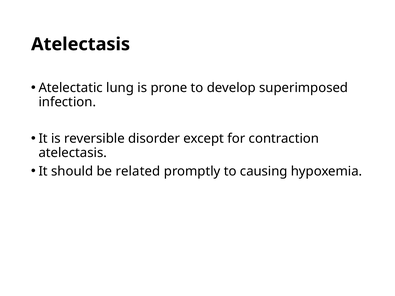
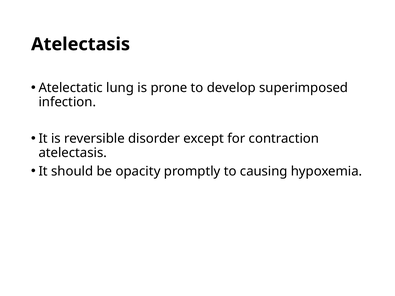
related: related -> opacity
